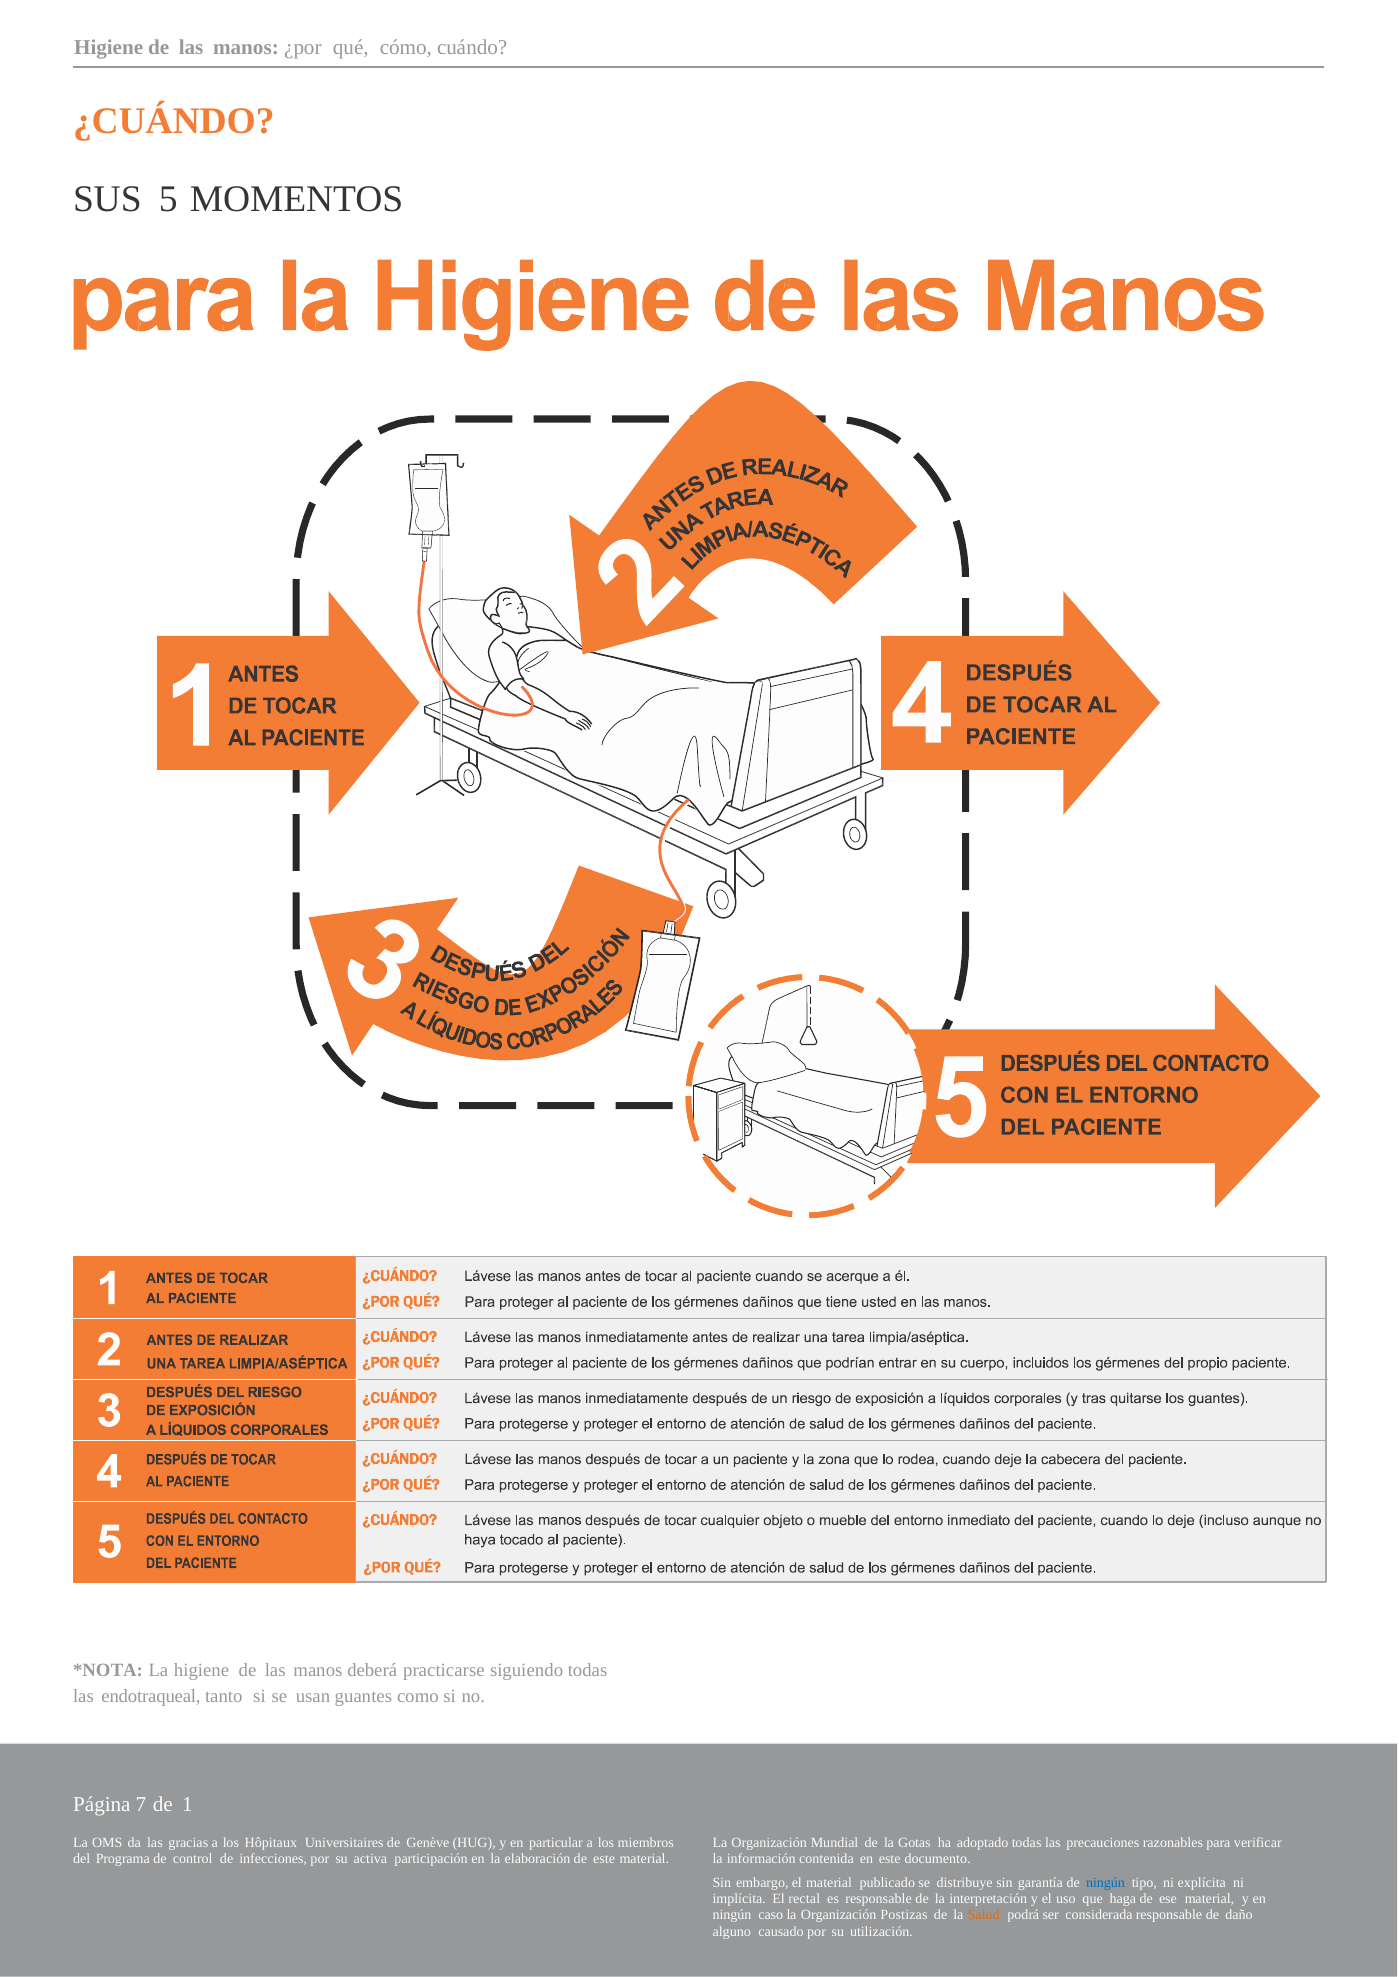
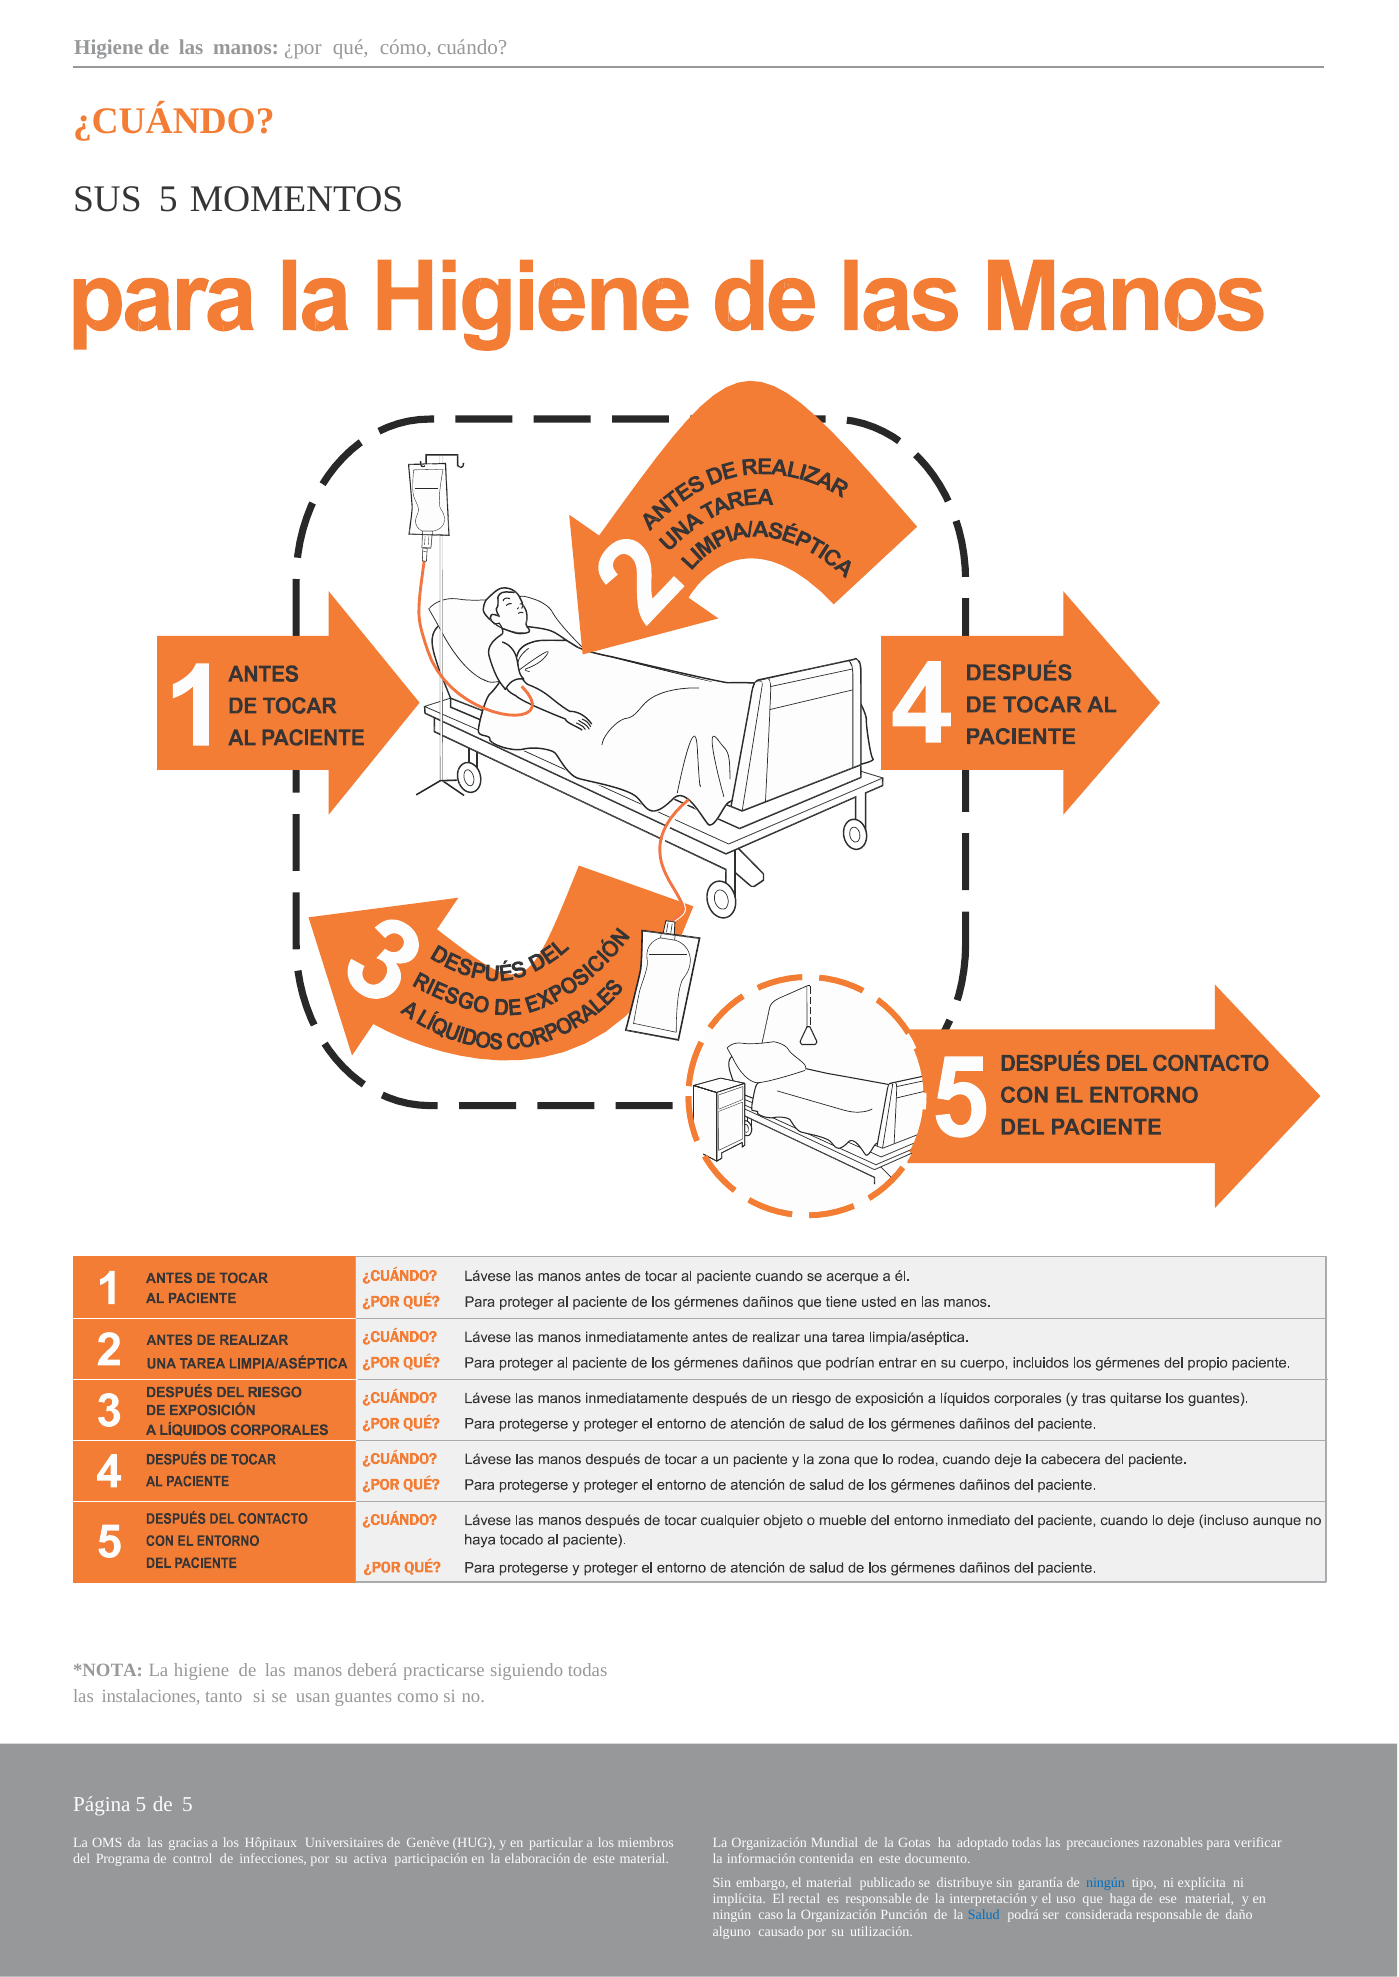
endotraqueal: endotraqueal -> instalaciones
Página 7: 7 -> 5
de 1: 1 -> 5
Postizas: Postizas -> Punción
Salud colour: orange -> blue
